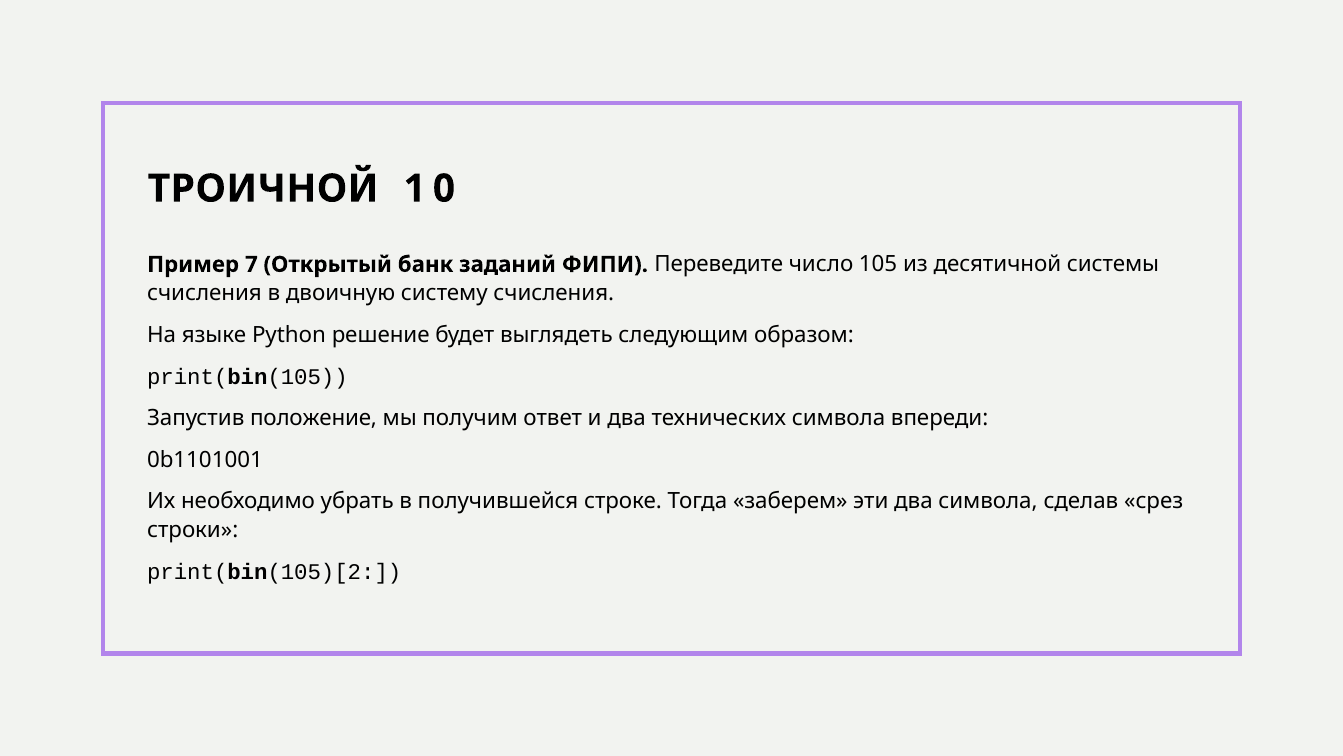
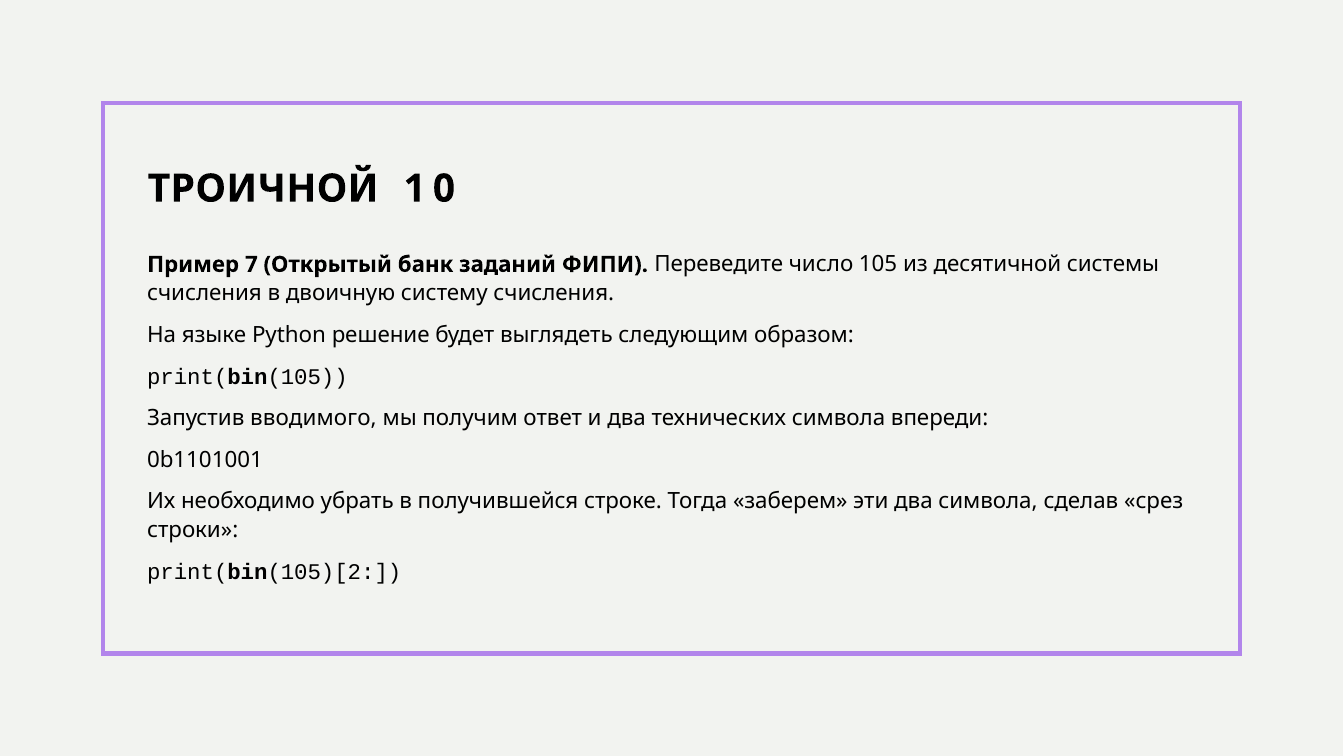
положение: положение -> вводимого
